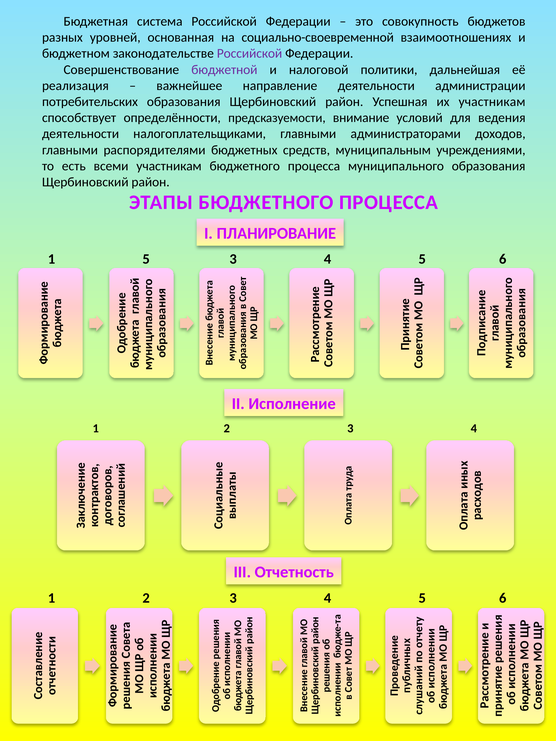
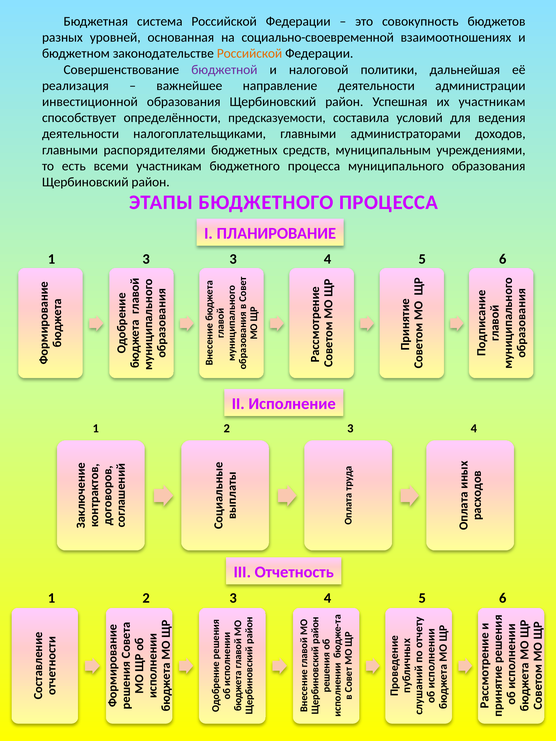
Российской at (250, 54) colour: purple -> orange
потребительских: потребительских -> инвестиционной
внимание: внимание -> составила
1 5: 5 -> 3
